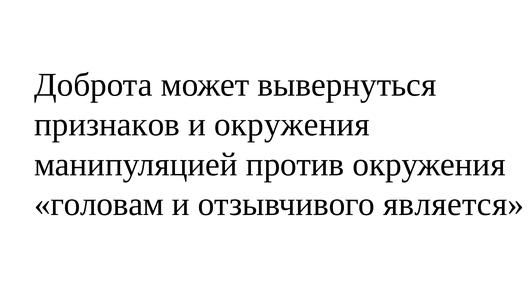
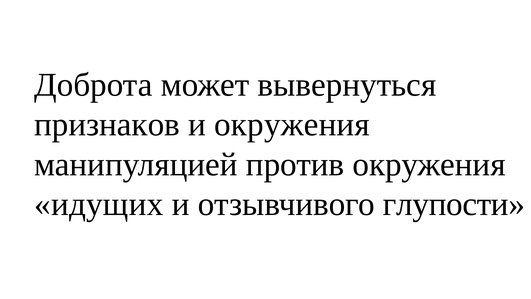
головам: головам -> идущих
является: является -> глупости
